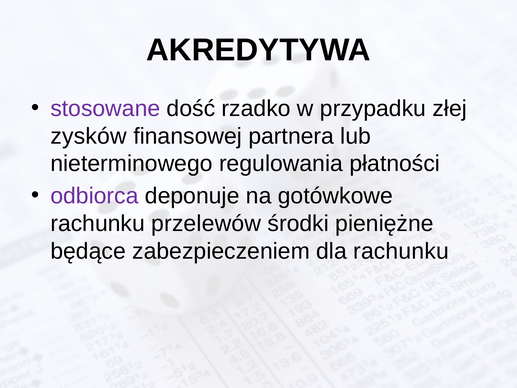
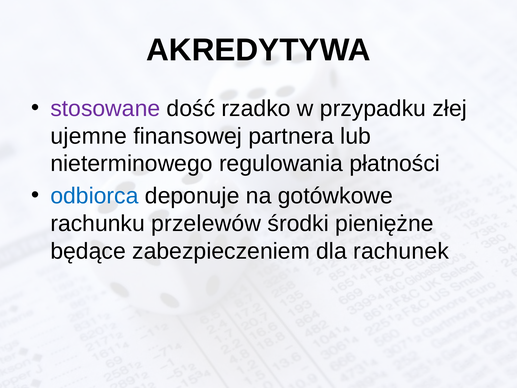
zysków: zysków -> ujemne
odbiorca colour: purple -> blue
dla rachunku: rachunku -> rachunek
